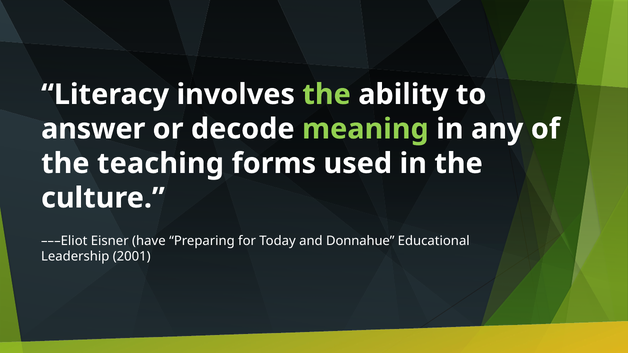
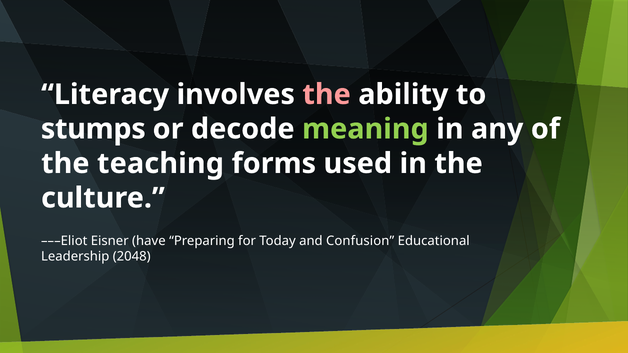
the at (327, 95) colour: light green -> pink
answer: answer -> stumps
Donnahue: Donnahue -> Confusion
2001: 2001 -> 2048
